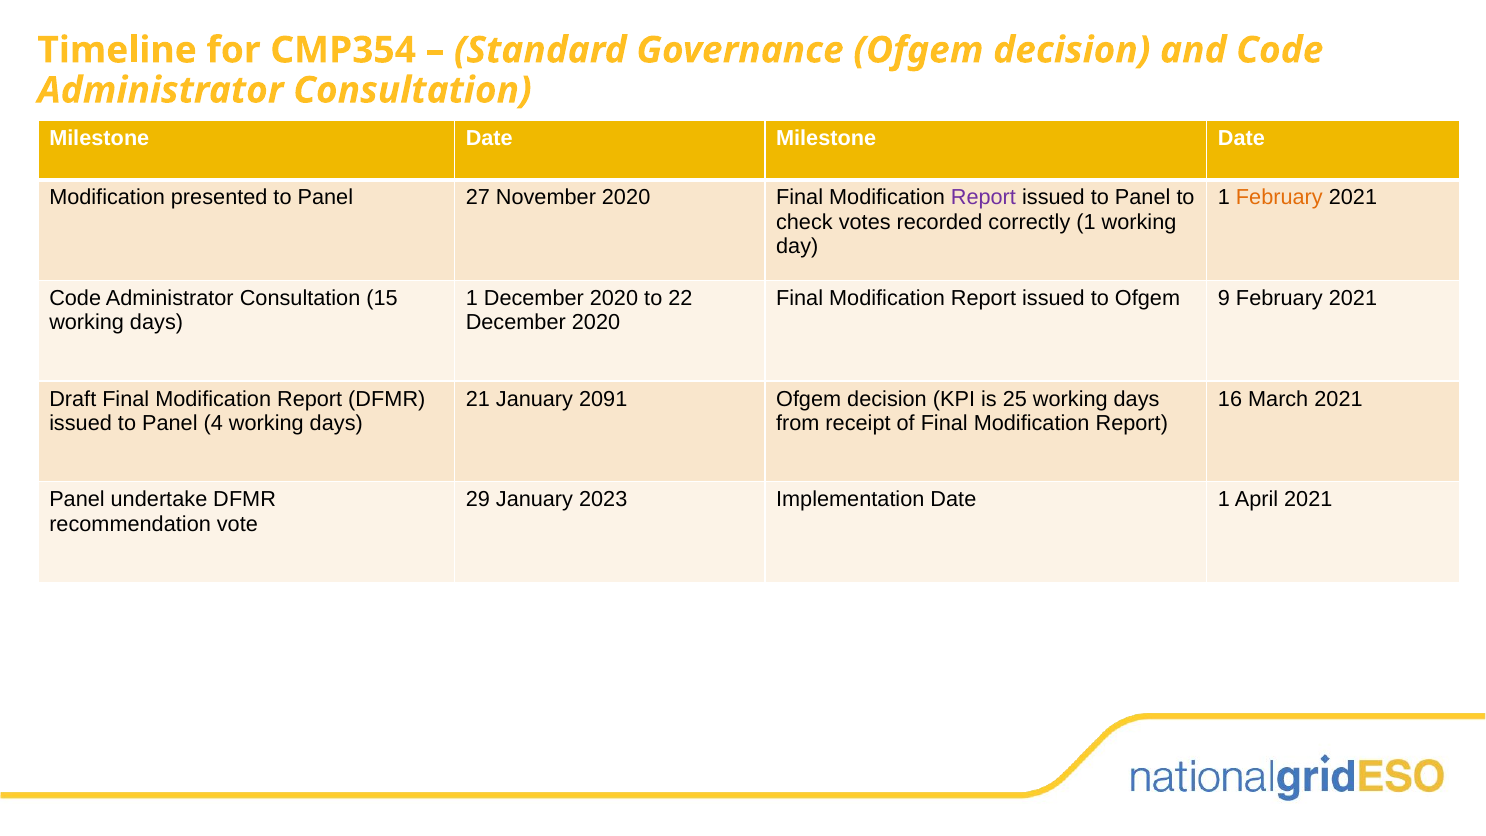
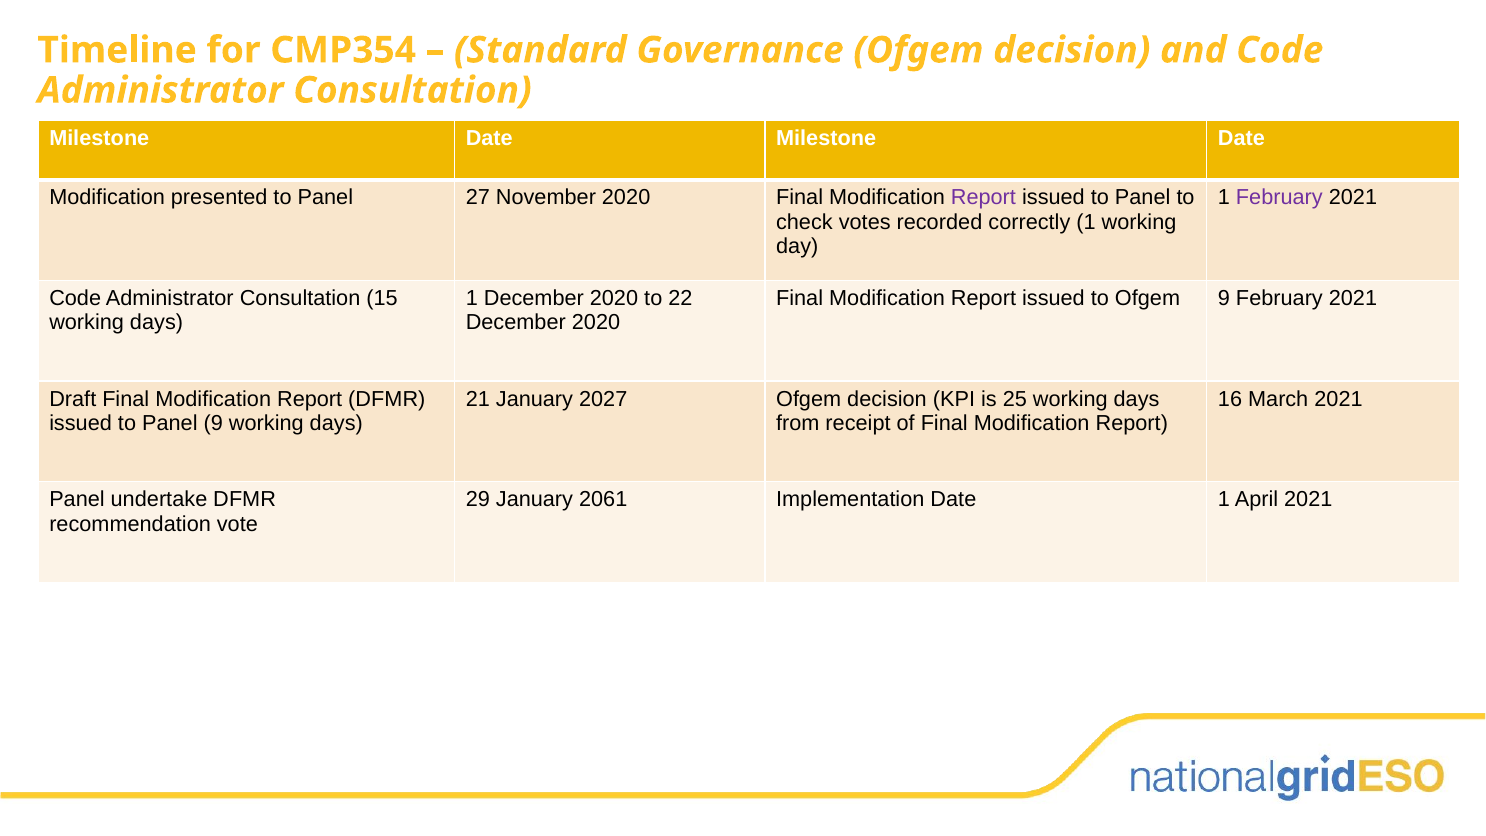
February at (1279, 198) colour: orange -> purple
2091: 2091 -> 2027
Panel 4: 4 -> 9
2023: 2023 -> 2061
